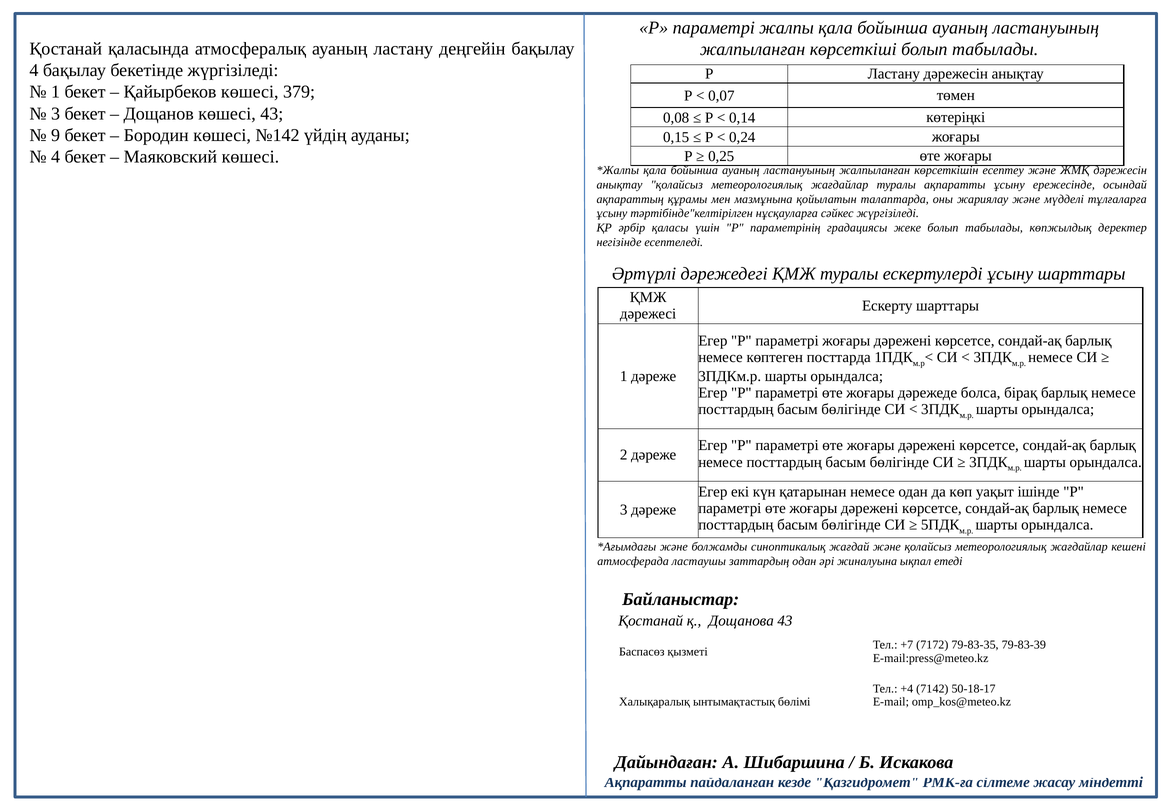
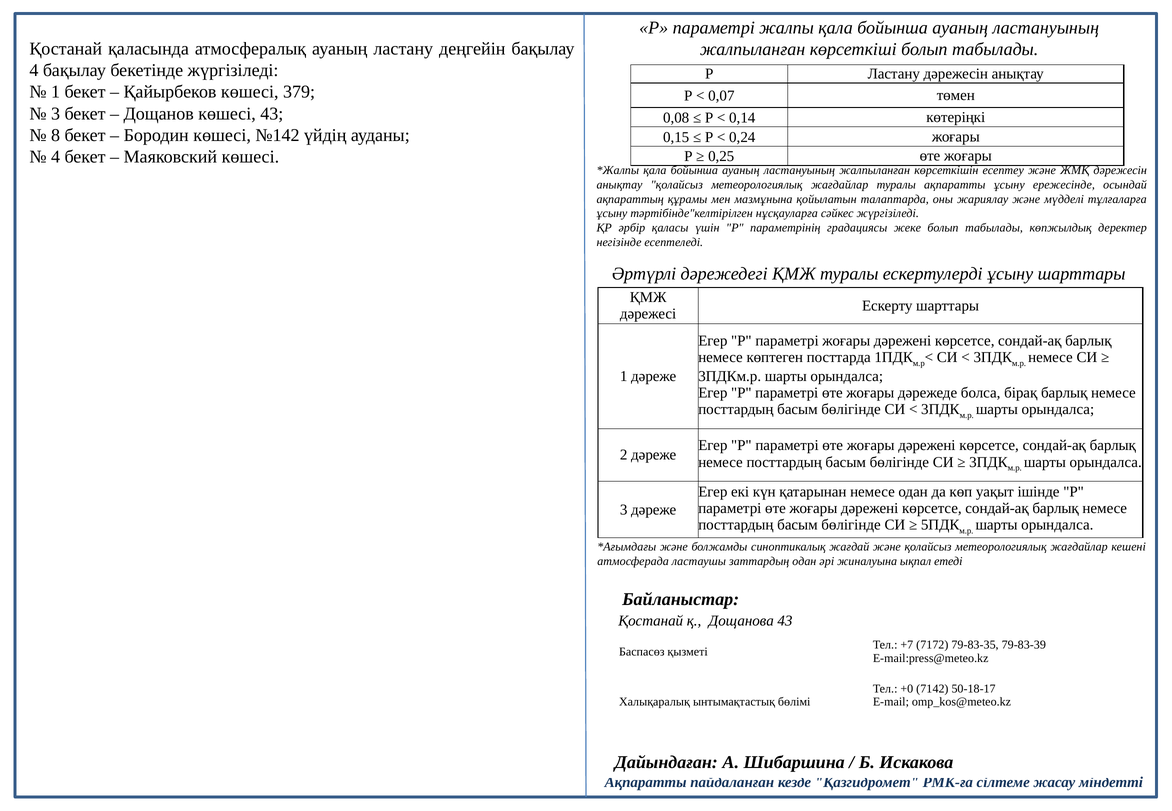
9: 9 -> 8
+4: +4 -> +0
